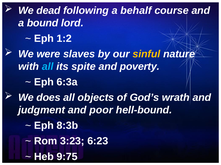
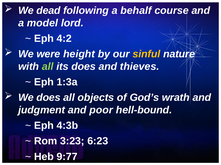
bound: bound -> model
1:2: 1:2 -> 4:2
slaves: slaves -> height
all at (48, 67) colour: light blue -> light green
its spite: spite -> does
poverty: poverty -> thieves
6:3a: 6:3a -> 1:3a
8:3b: 8:3b -> 4:3b
9:75: 9:75 -> 9:77
